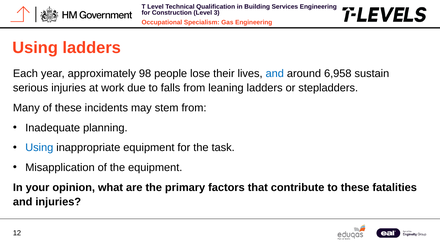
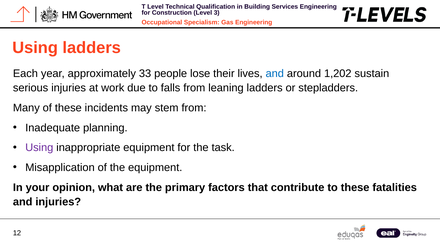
98: 98 -> 33
6,958: 6,958 -> 1,202
Using at (39, 148) colour: blue -> purple
